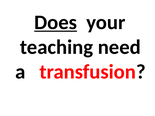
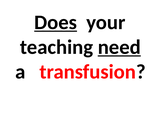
need underline: none -> present
